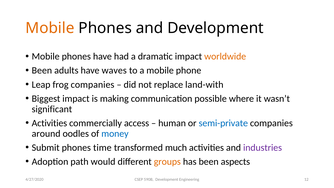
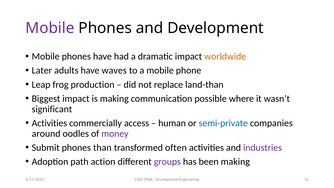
Mobile at (50, 28) colour: orange -> purple
Been at (42, 70): Been -> Later
frog companies: companies -> production
land-with: land-with -> land-than
money colour: blue -> purple
time: time -> than
much: much -> often
would: would -> action
groups colour: orange -> purple
been aspects: aspects -> making
